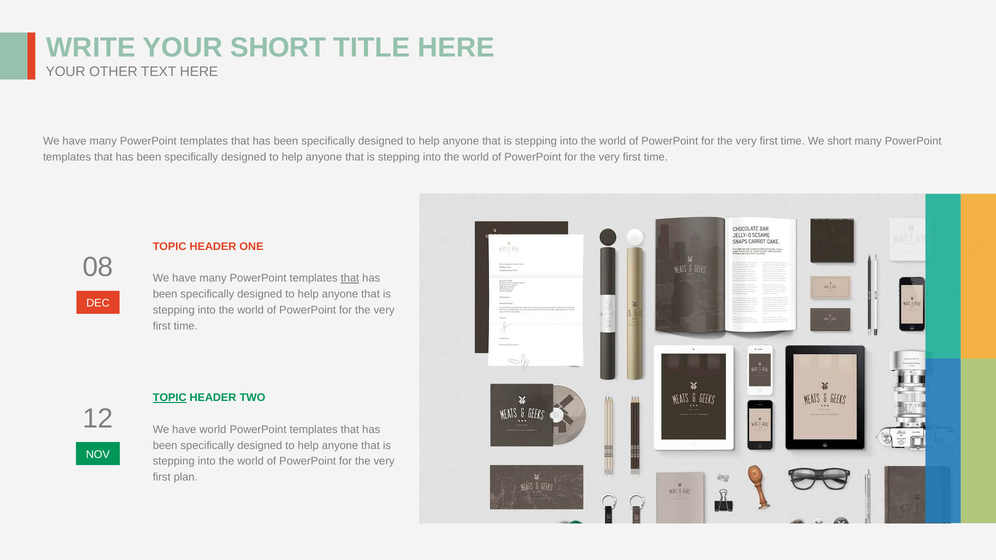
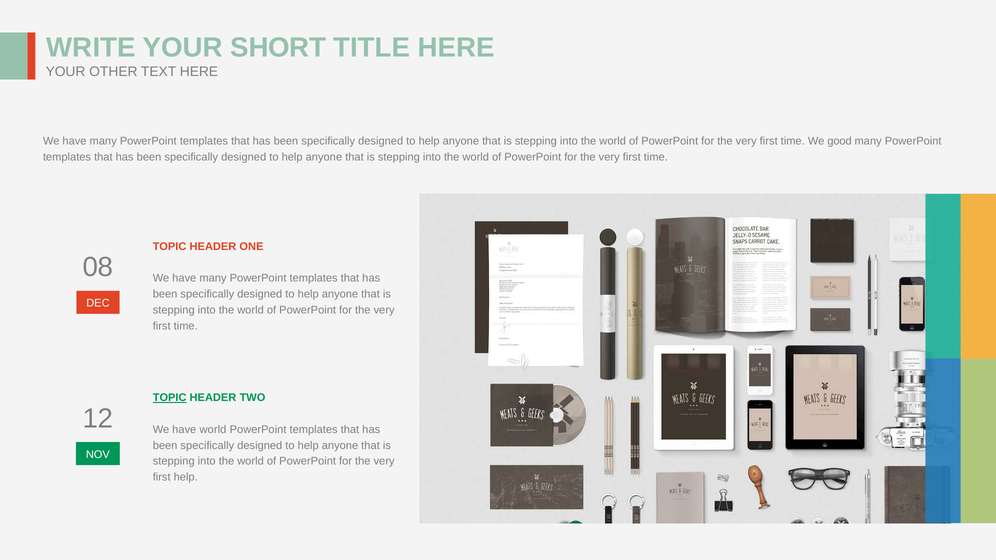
We short: short -> good
that at (350, 278) underline: present -> none
first plan: plan -> help
